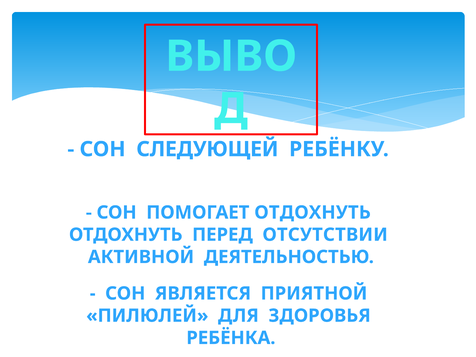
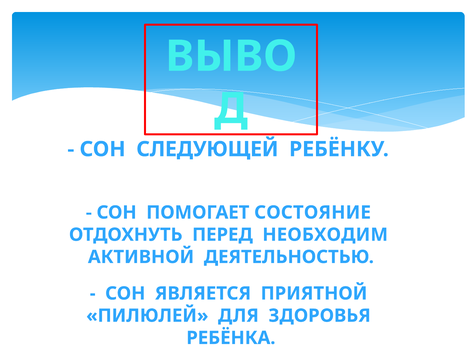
ПОМОГАЕТ ОТДОХНУТЬ: ОТДОХНУТЬ -> СОСТОЯНИЕ
ОТСУТСТВИИ: ОТСУТСТВИИ -> НЕОБХОДИМ
